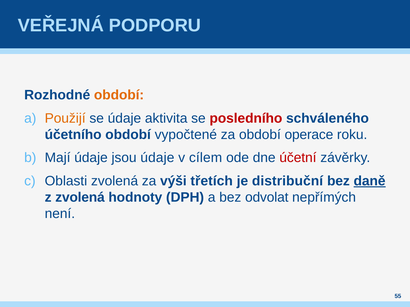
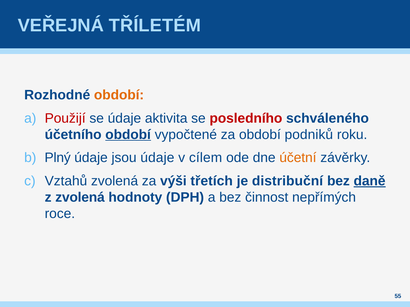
PODPORU: PODPORU -> TŘÍLETÉM
Použijí colour: orange -> red
období at (128, 135) underline: none -> present
operace: operace -> podniků
Mají: Mají -> Plný
účetní colour: red -> orange
Oblasti: Oblasti -> Vztahů
odvolat: odvolat -> činnost
není: není -> roce
